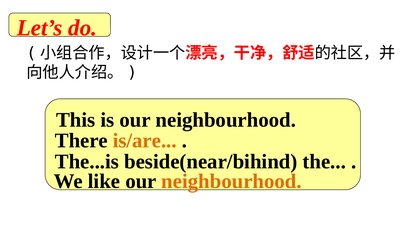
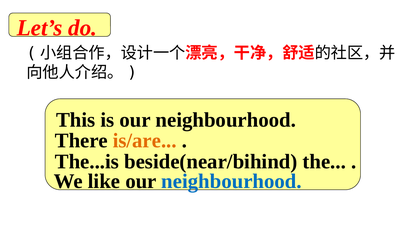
neighbourhood at (232, 181) colour: orange -> blue
